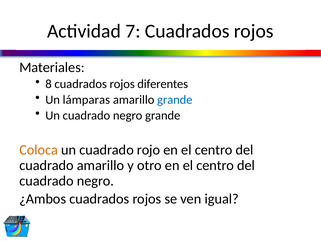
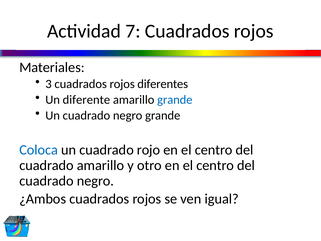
8: 8 -> 3
lámparas: lámparas -> diferente
Coloca colour: orange -> blue
